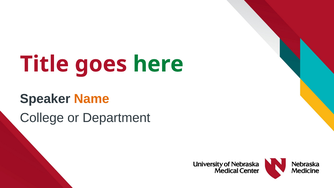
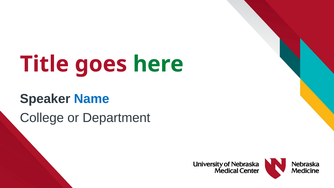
Name colour: orange -> blue
